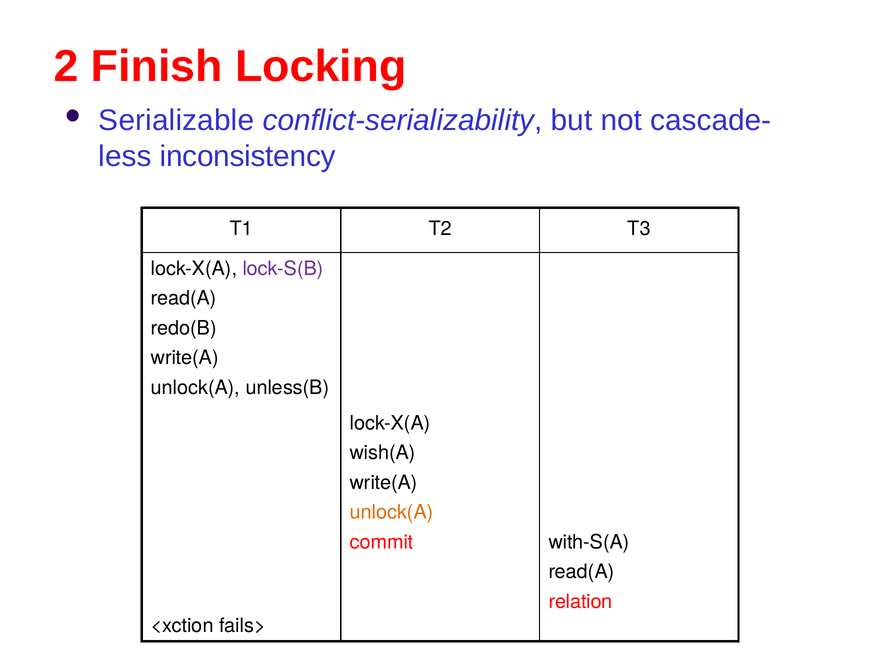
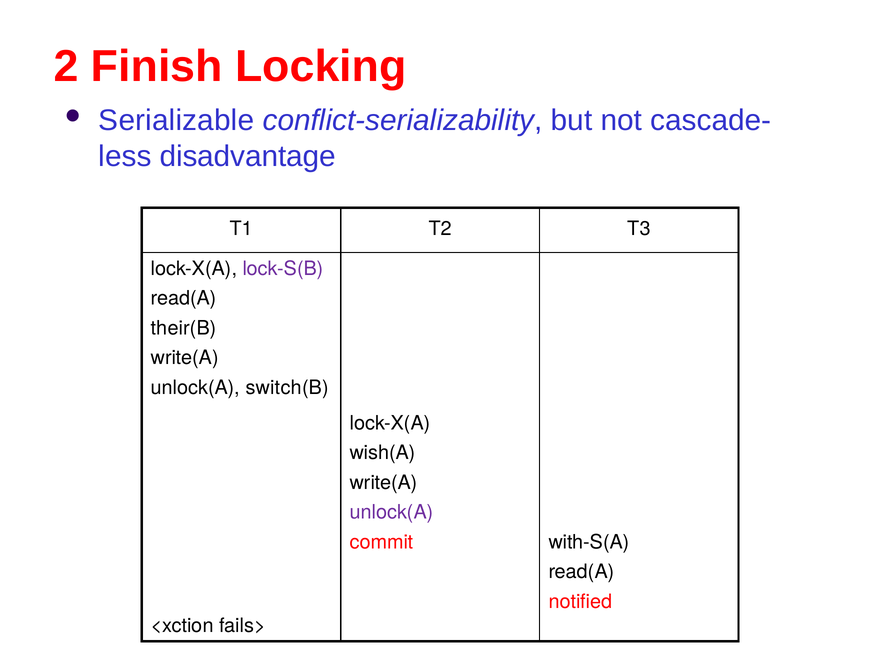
inconsistency: inconsistency -> disadvantage
redo(B: redo(B -> their(B
unless(B: unless(B -> switch(B
unlock(A at (392, 513) colour: orange -> purple
relation: relation -> notified
